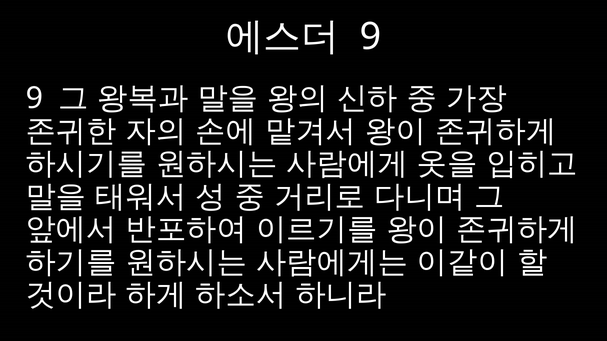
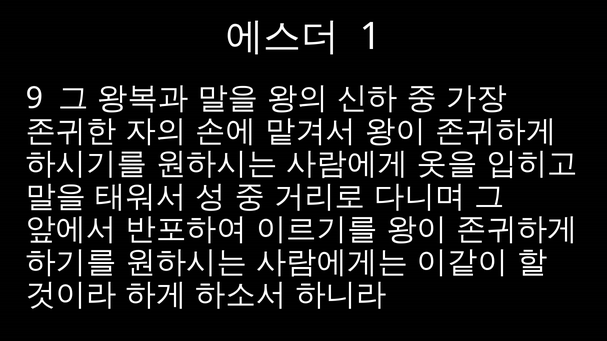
9 at (371, 37): 9 -> 1
